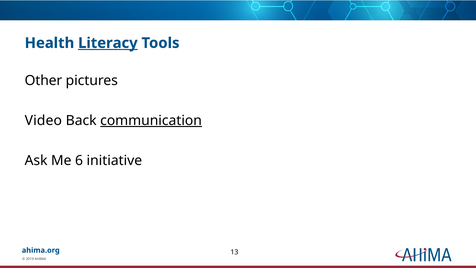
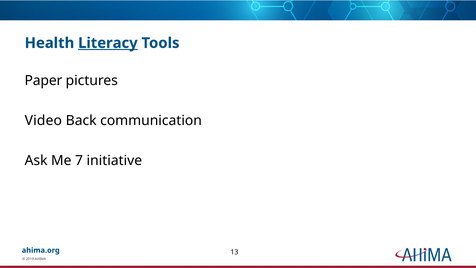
Other: Other -> Paper
communication underline: present -> none
6: 6 -> 7
